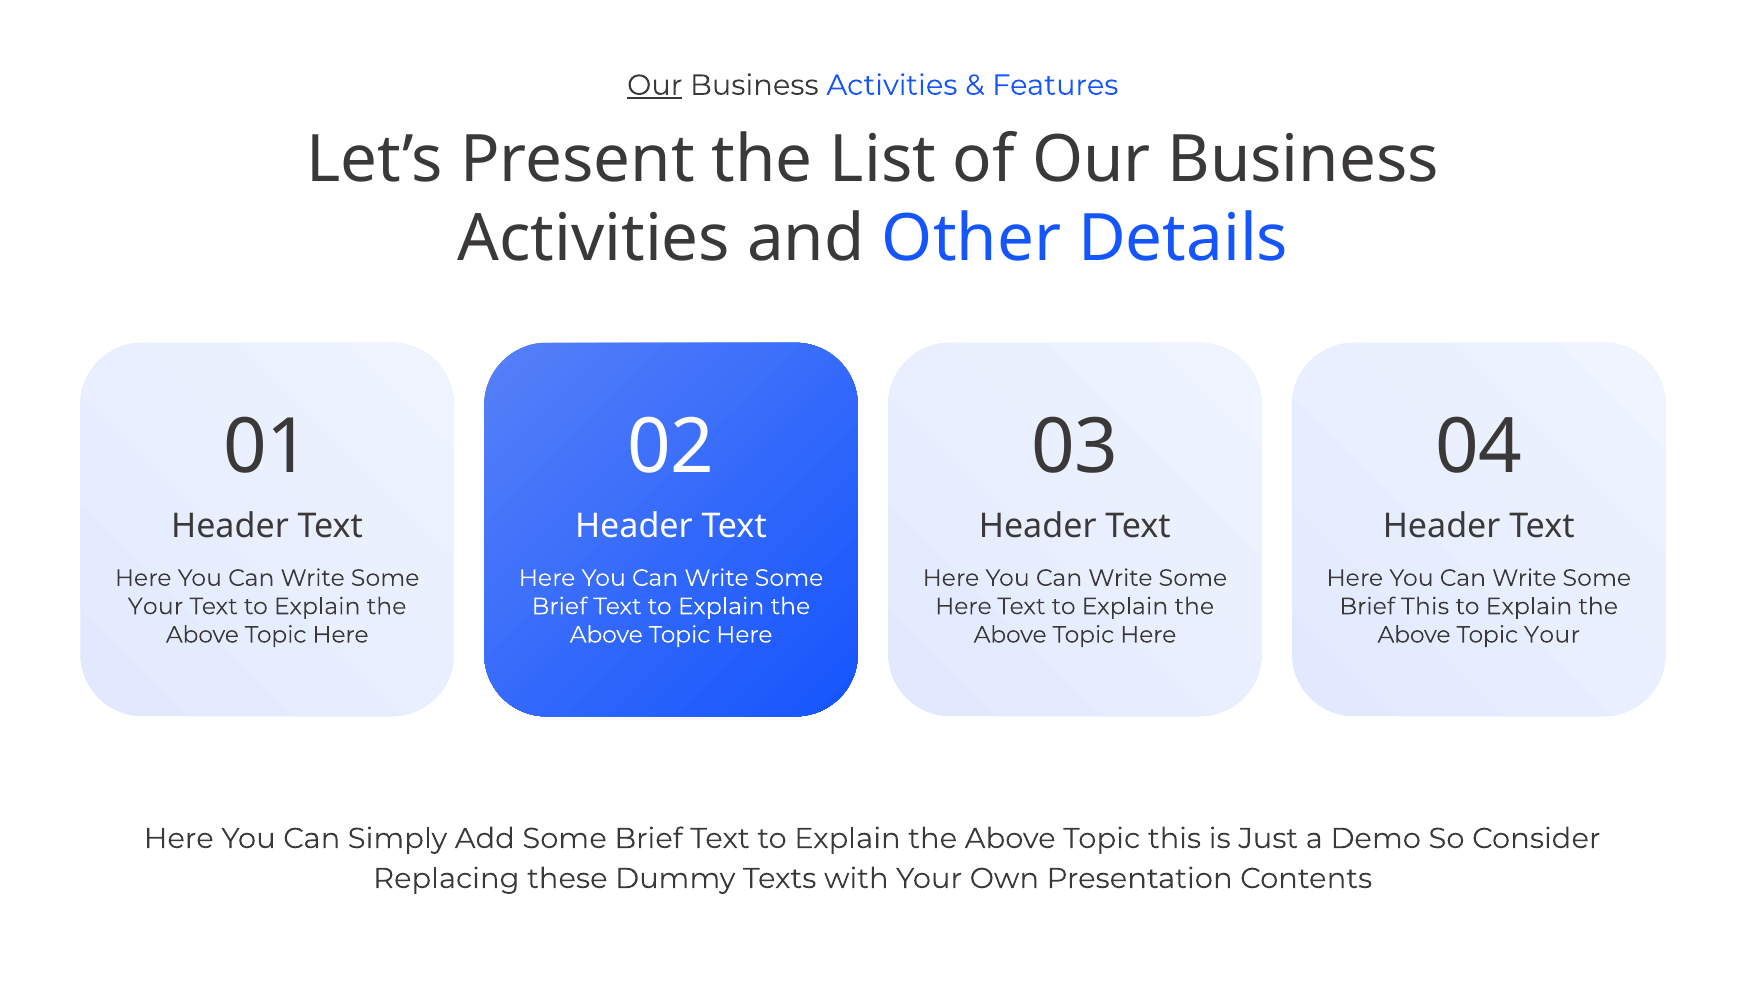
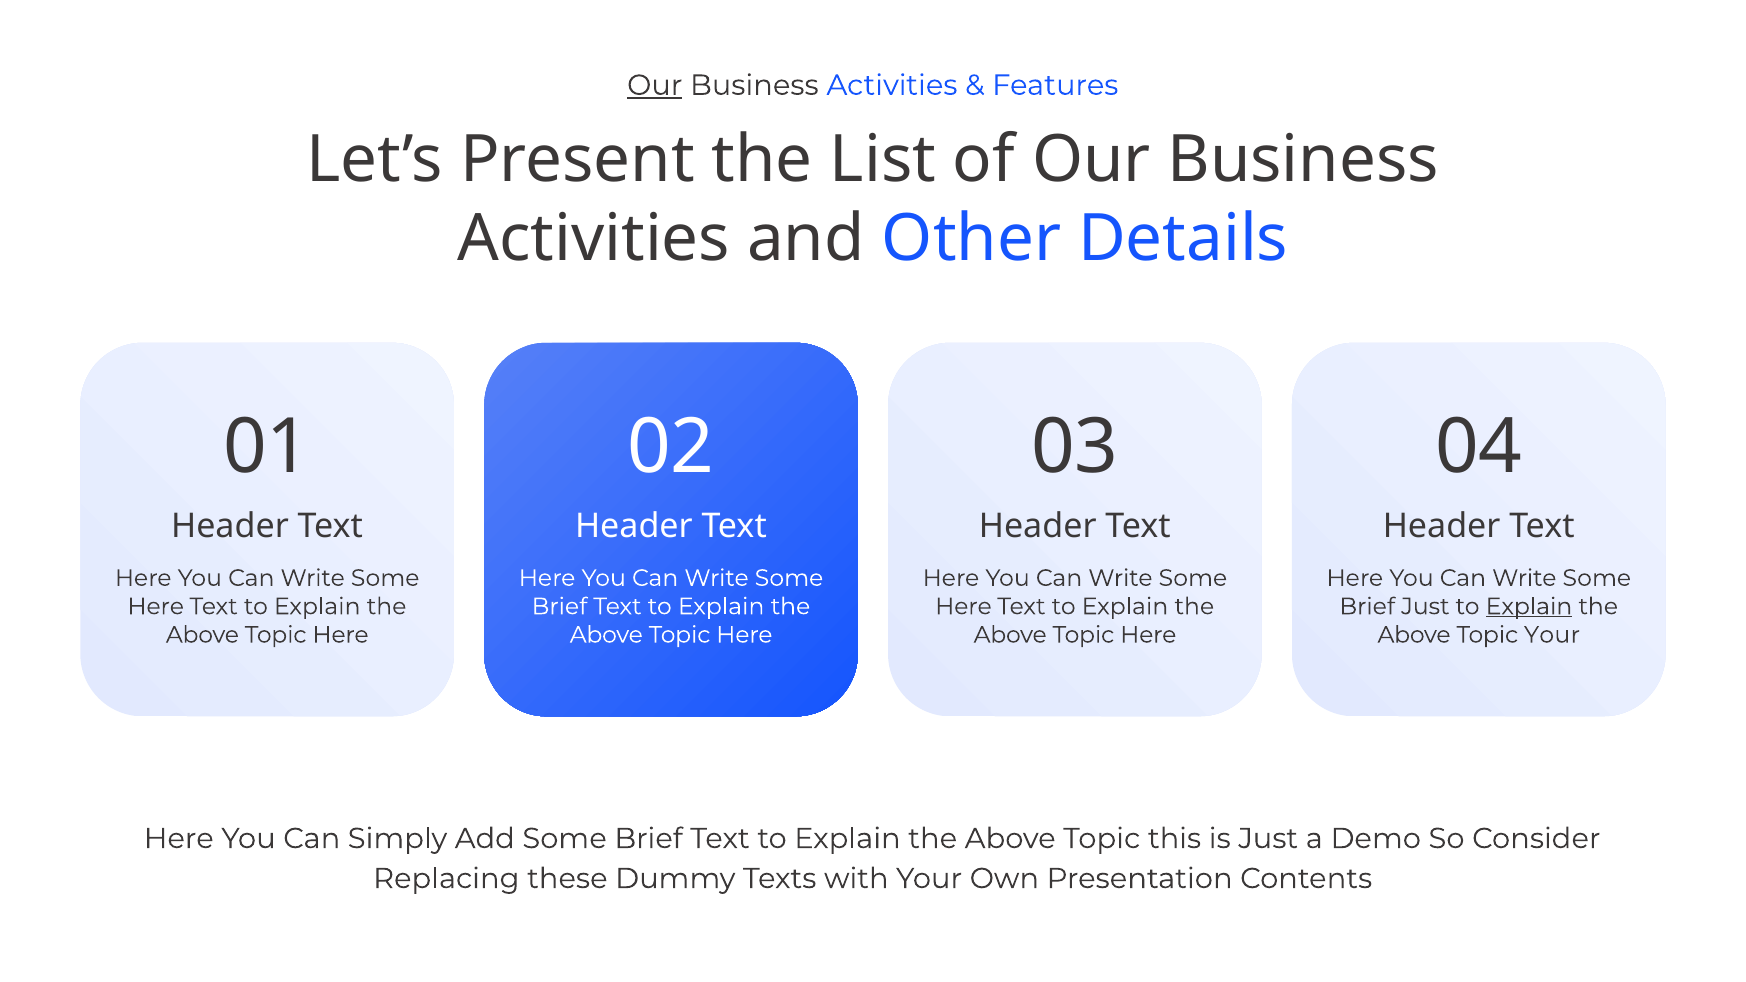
Your at (156, 607): Your -> Here
Brief This: This -> Just
Explain at (1529, 607) underline: none -> present
